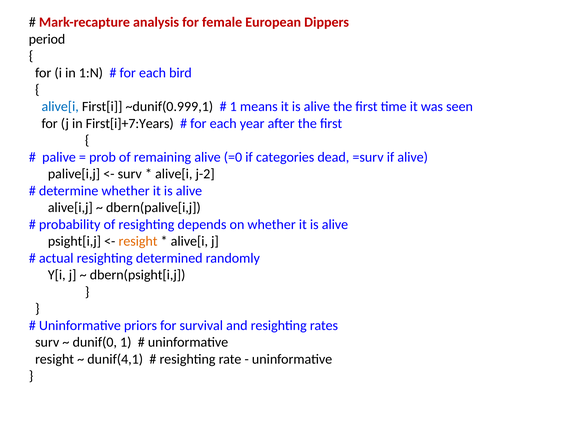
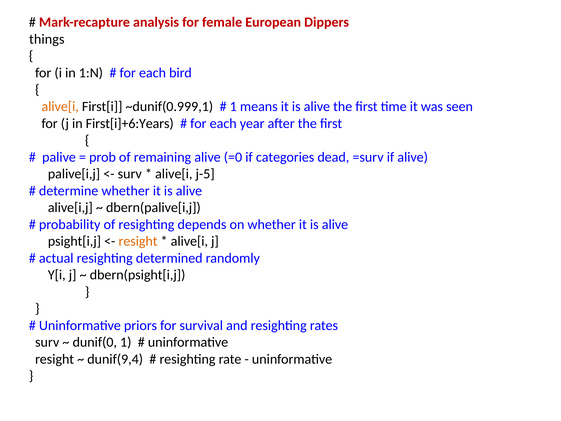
period: period -> things
alive[i at (60, 106) colour: blue -> orange
First[i]+7:Years: First[i]+7:Years -> First[i]+6:Years
j-2: j-2 -> j-5
dunif(4,1: dunif(4,1 -> dunif(9,4
